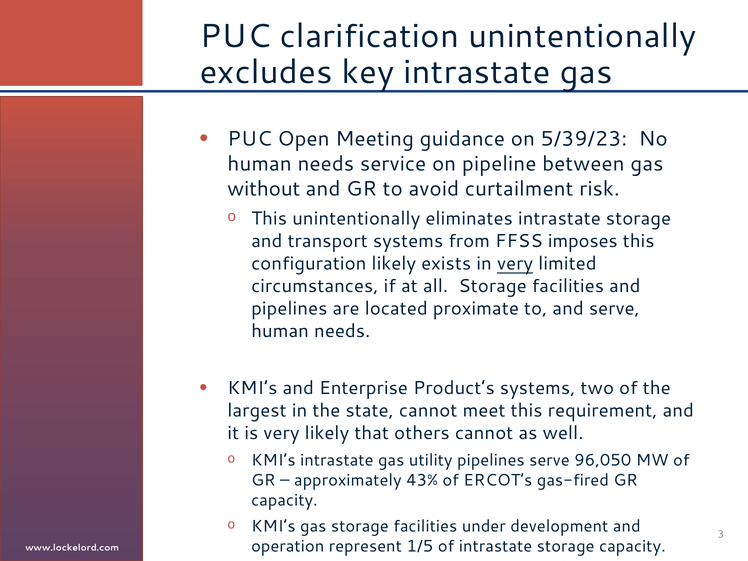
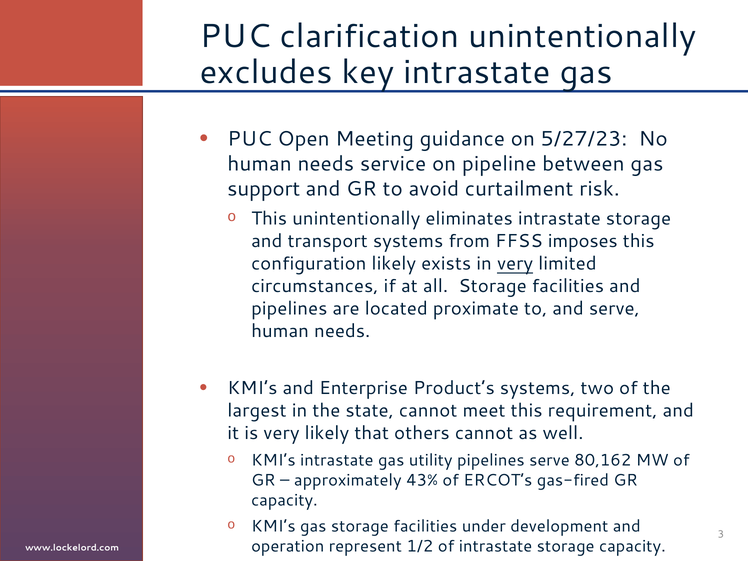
5/39/23: 5/39/23 -> 5/27/23
without: without -> support
96,050: 96,050 -> 80,162
1/5: 1/5 -> 1/2
